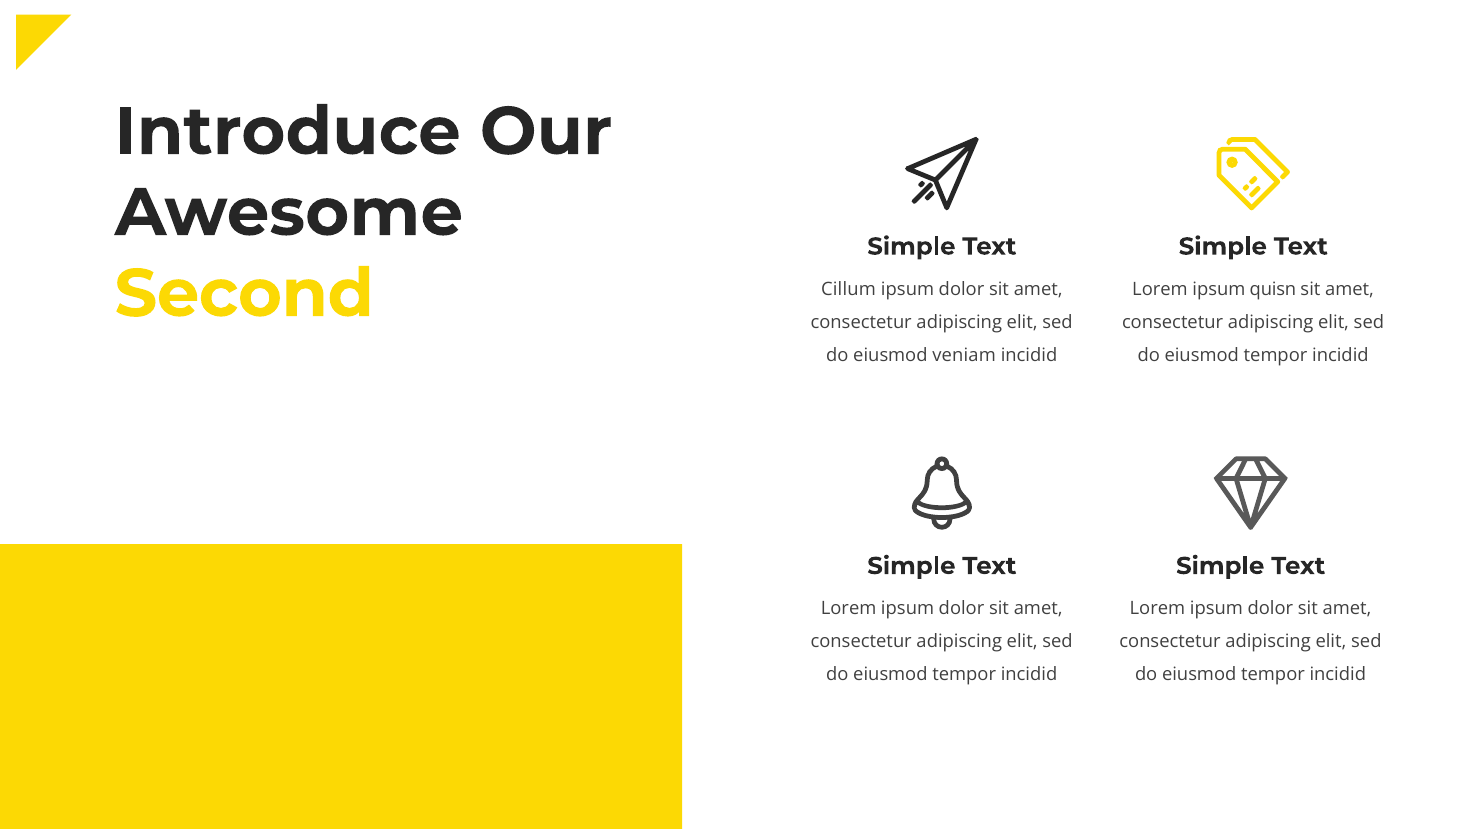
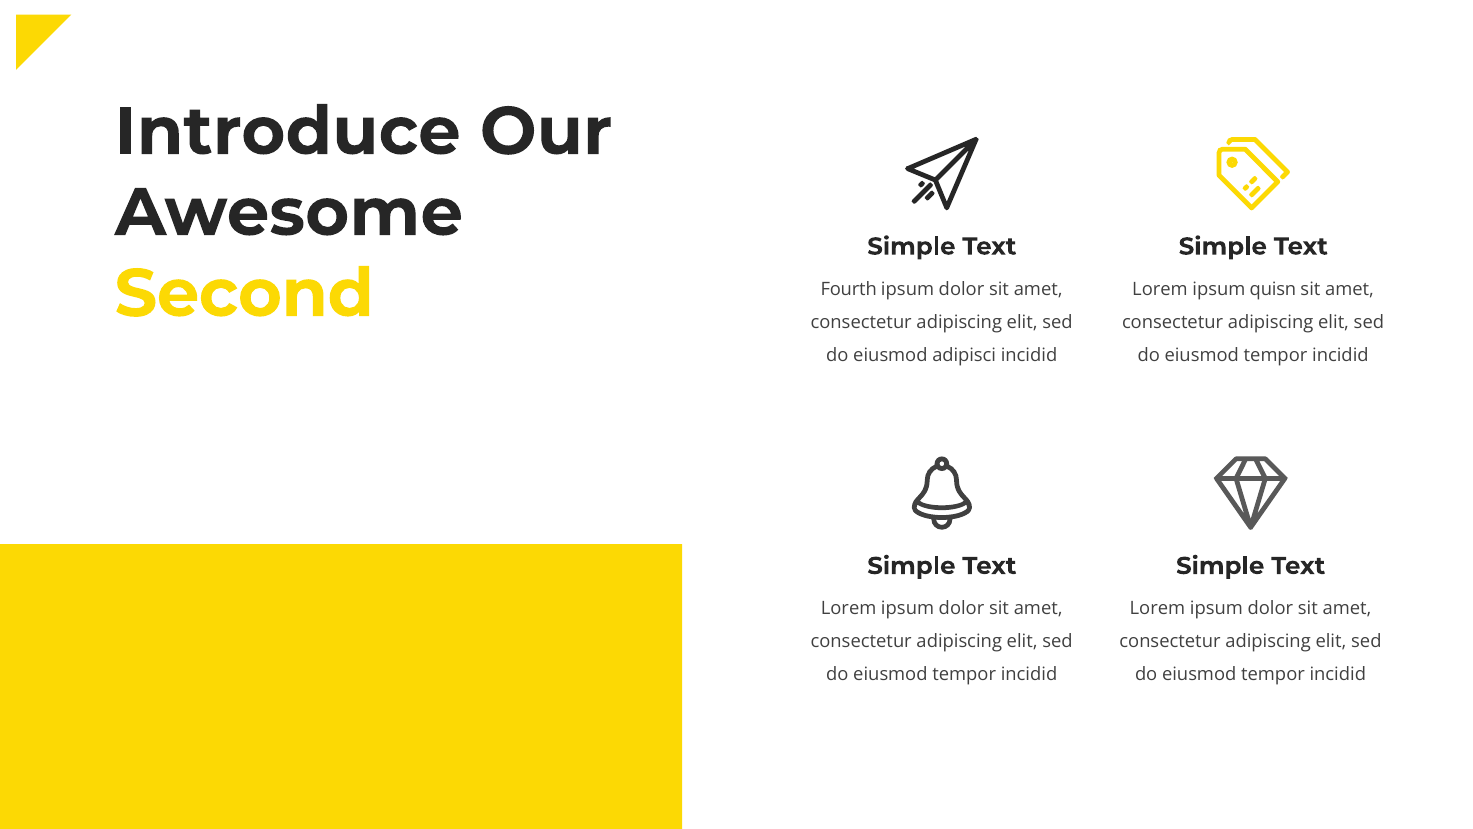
Cillum: Cillum -> Fourth
veniam: veniam -> adipisci
